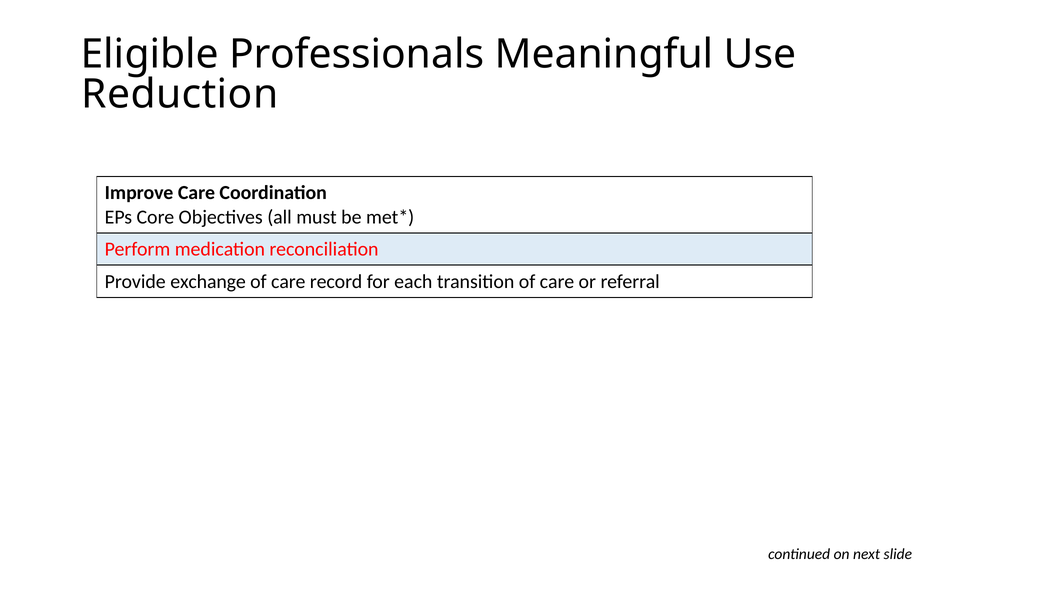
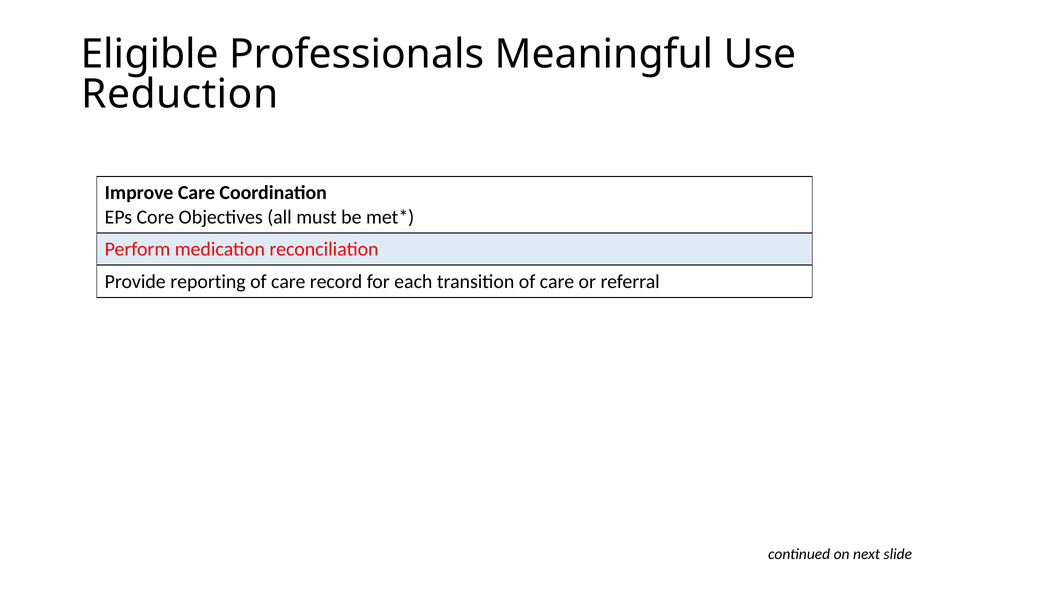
exchange: exchange -> reporting
